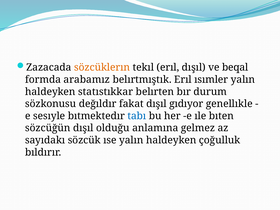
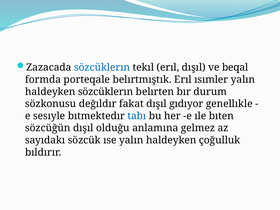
sözcüklerın at (102, 67) colour: orange -> blue
arabamız: arabamız -> porteqale
haldeyken statıstıkkar: statıstıkkar -> sözcüklerın
